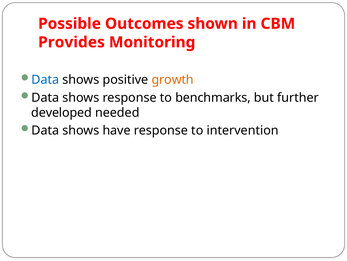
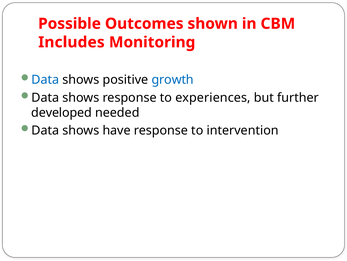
Provides: Provides -> Includes
growth colour: orange -> blue
benchmarks: benchmarks -> experiences
